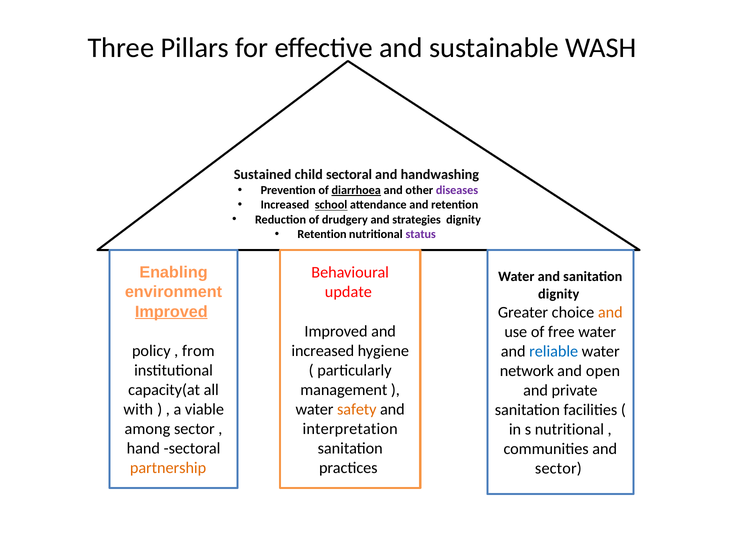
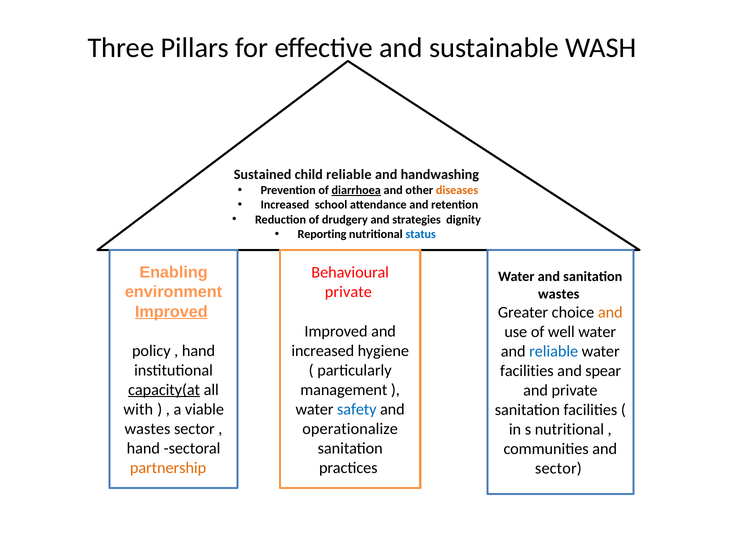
child sectoral: sectoral -> reliable
diseases colour: purple -> orange
school underline: present -> none
Retention at (322, 234): Retention -> Reporting
status colour: purple -> blue
update at (348, 292): update -> private
dignity at (559, 293): dignity -> wastes
free: free -> well
from at (198, 350): from -> hand
network at (527, 370): network -> facilities
open: open -> spear
capacity(at underline: none -> present
safety colour: orange -> blue
among at (147, 428): among -> wastes
interpretation: interpretation -> operationalize
